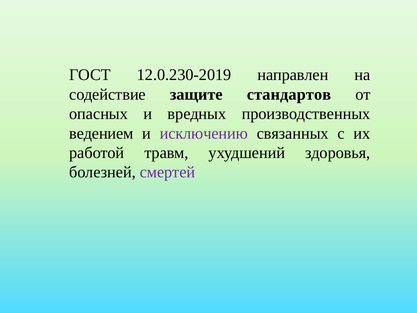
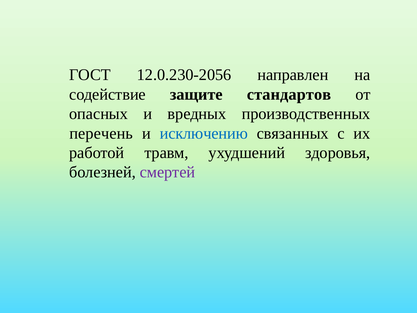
12.0.230-2019: 12.0.230-2019 -> 12.0.230-2056
ведением: ведением -> перечень
исключению colour: purple -> blue
